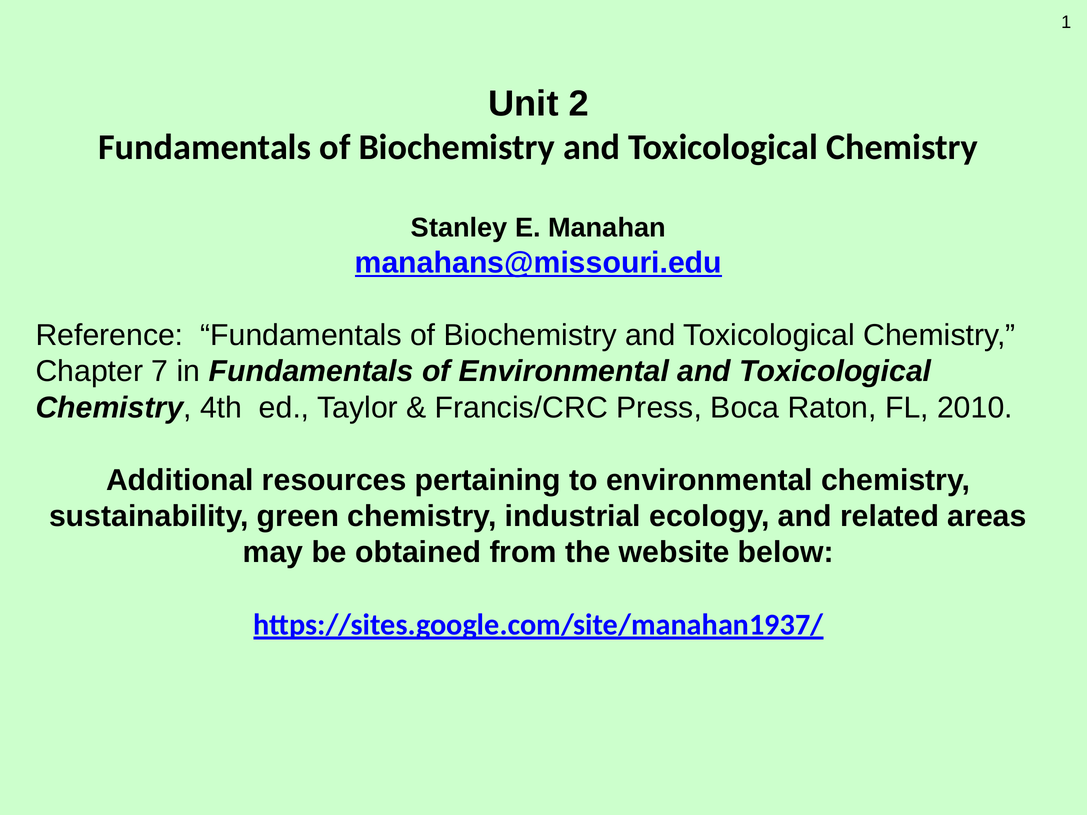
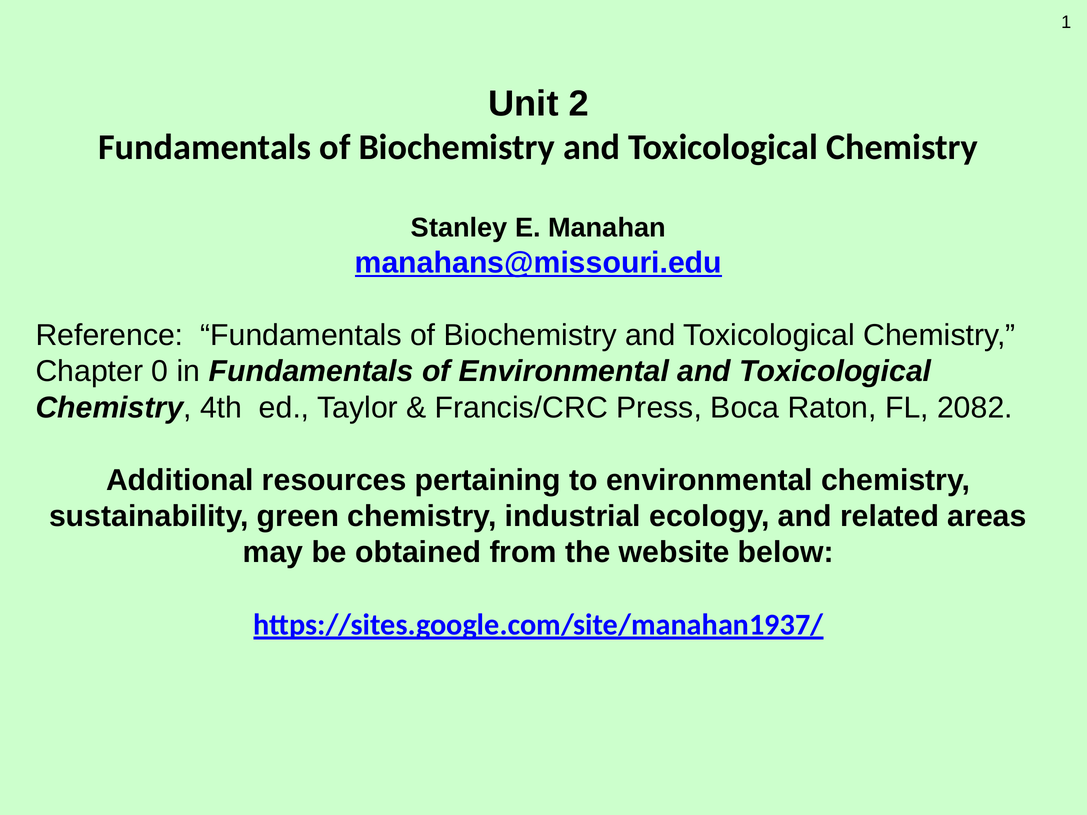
7: 7 -> 0
2010: 2010 -> 2082
